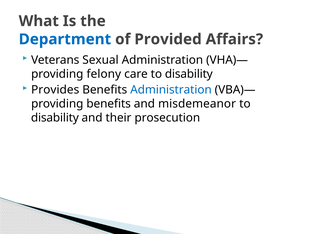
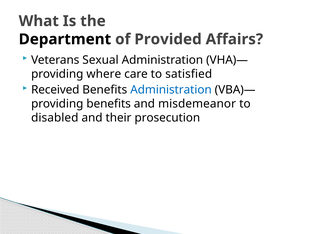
Department colour: blue -> black
felony: felony -> where
care to disability: disability -> satisfied
Provides: Provides -> Received
disability at (55, 118): disability -> disabled
